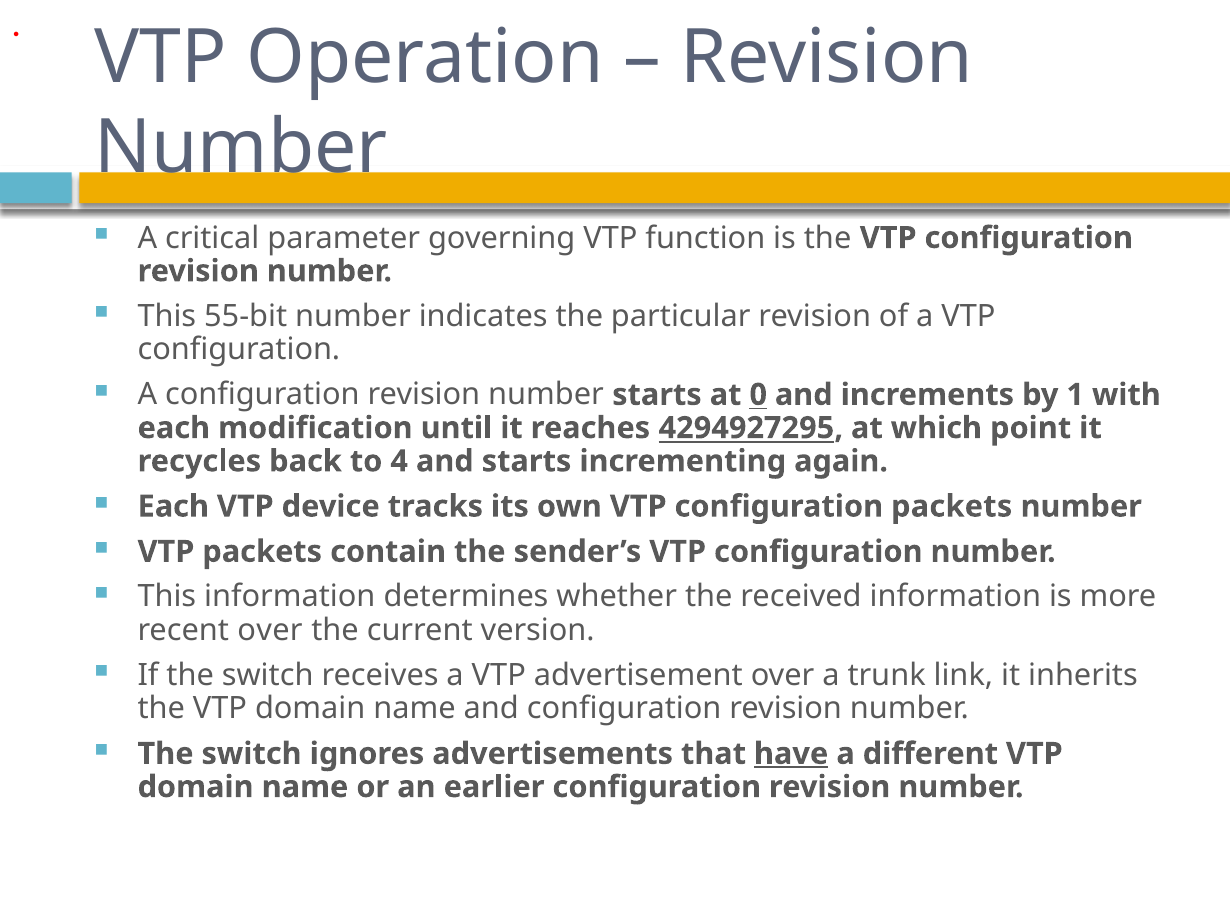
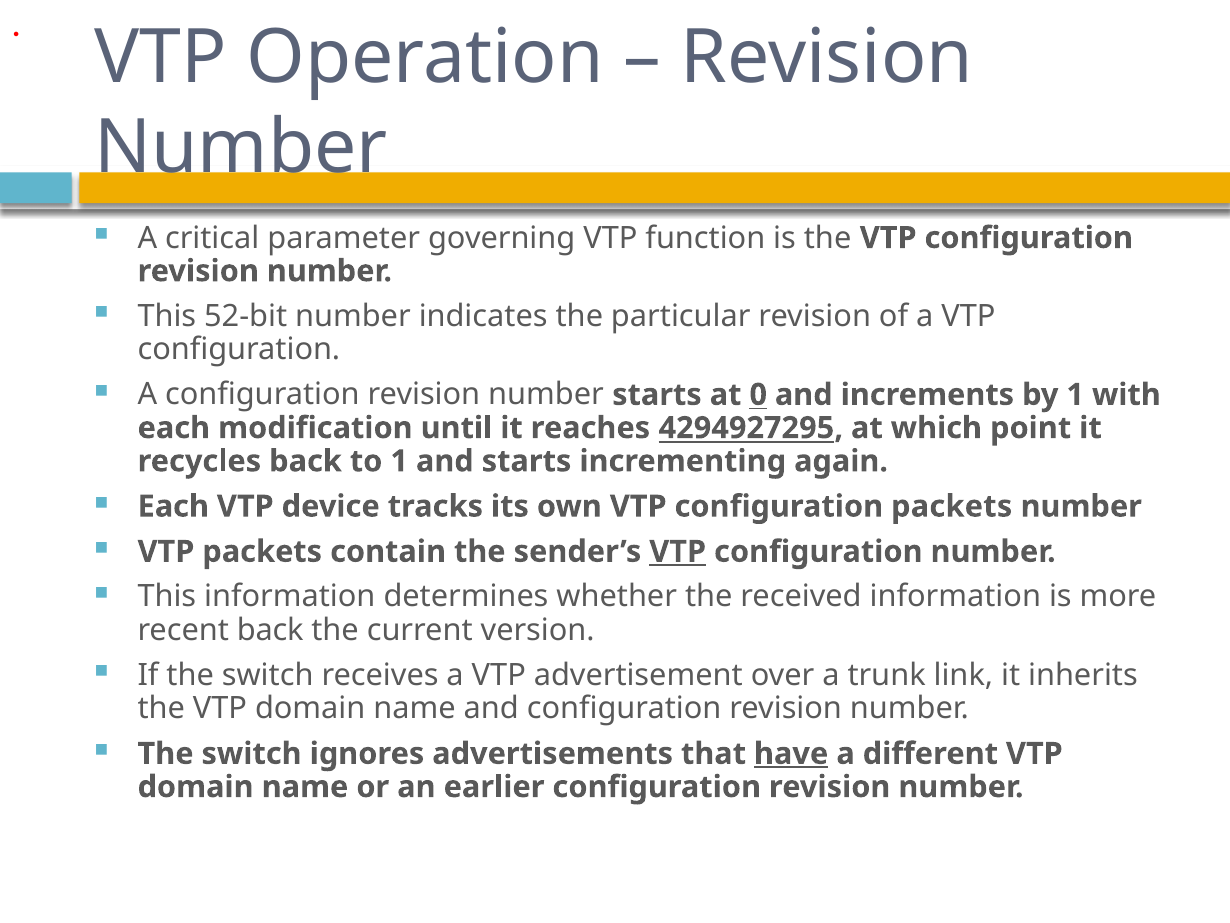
55-bit: 55-bit -> 52-bit
to 4: 4 -> 1
VTP at (678, 551) underline: none -> present
recent over: over -> back
